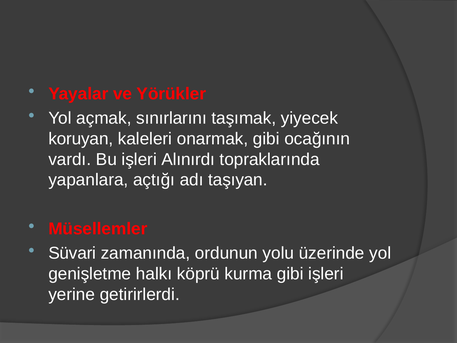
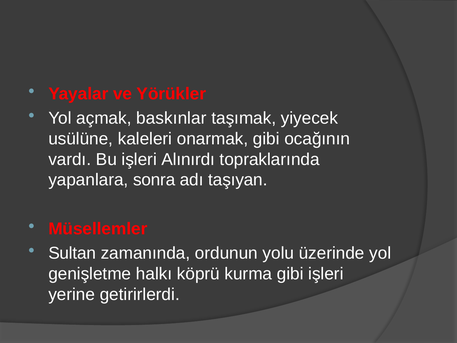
sınırlarını: sınırlarını -> baskınlar
koruyan: koruyan -> usülüne
açtığı: açtığı -> sonra
Süvari: Süvari -> Sultan
